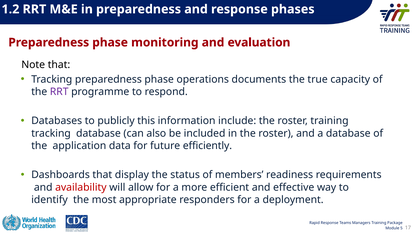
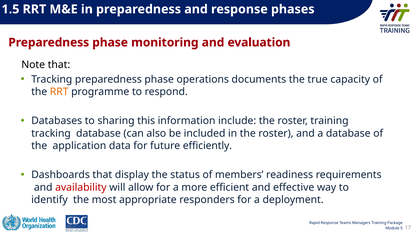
1.2: 1.2 -> 1.5
RRT at (59, 92) colour: purple -> orange
publicly: publicly -> sharing
